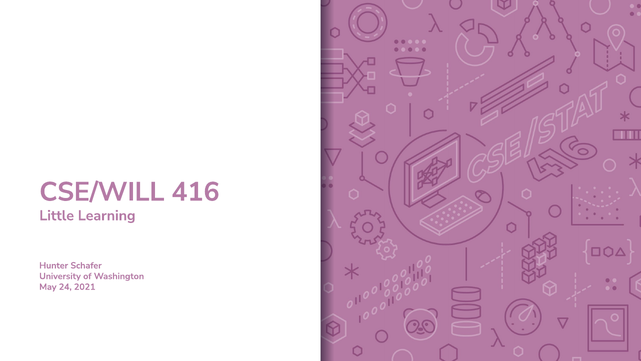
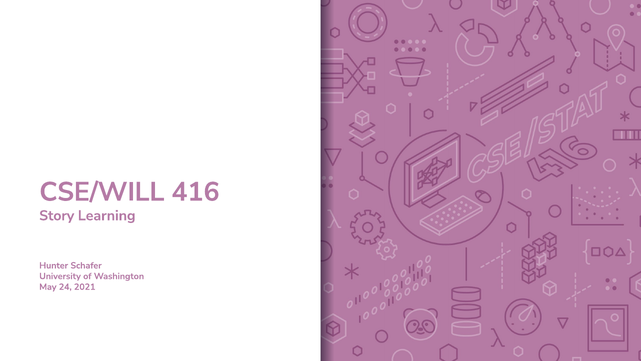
Little: Little -> Story
